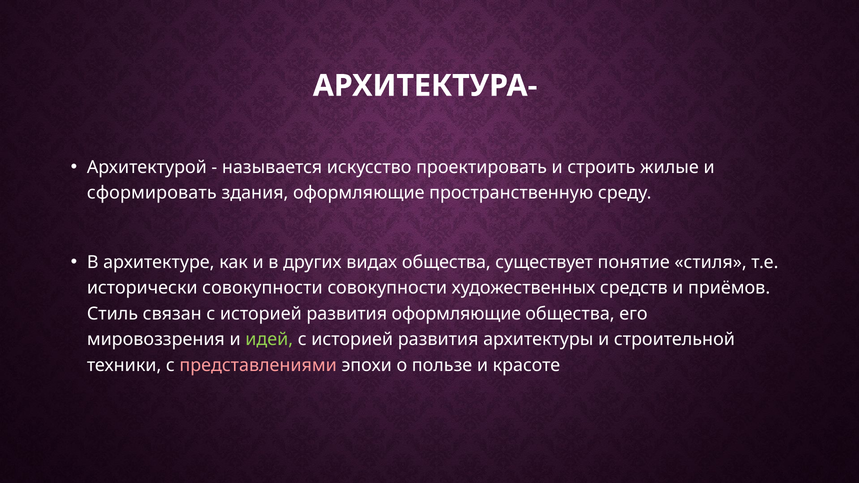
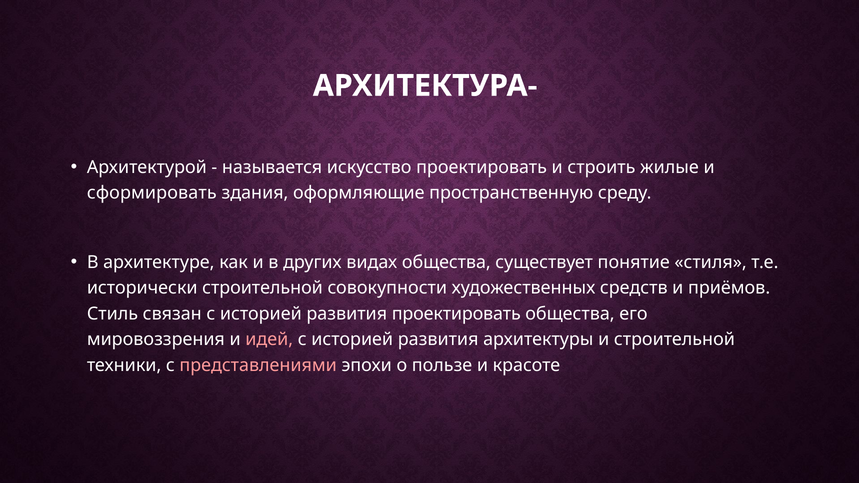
исторически совокупности: совокупности -> строительной
развития оформляющие: оформляющие -> проектировать
идей colour: light green -> pink
